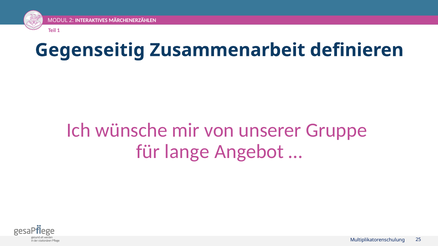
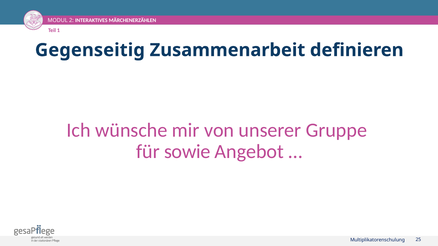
lange: lange -> sowie
